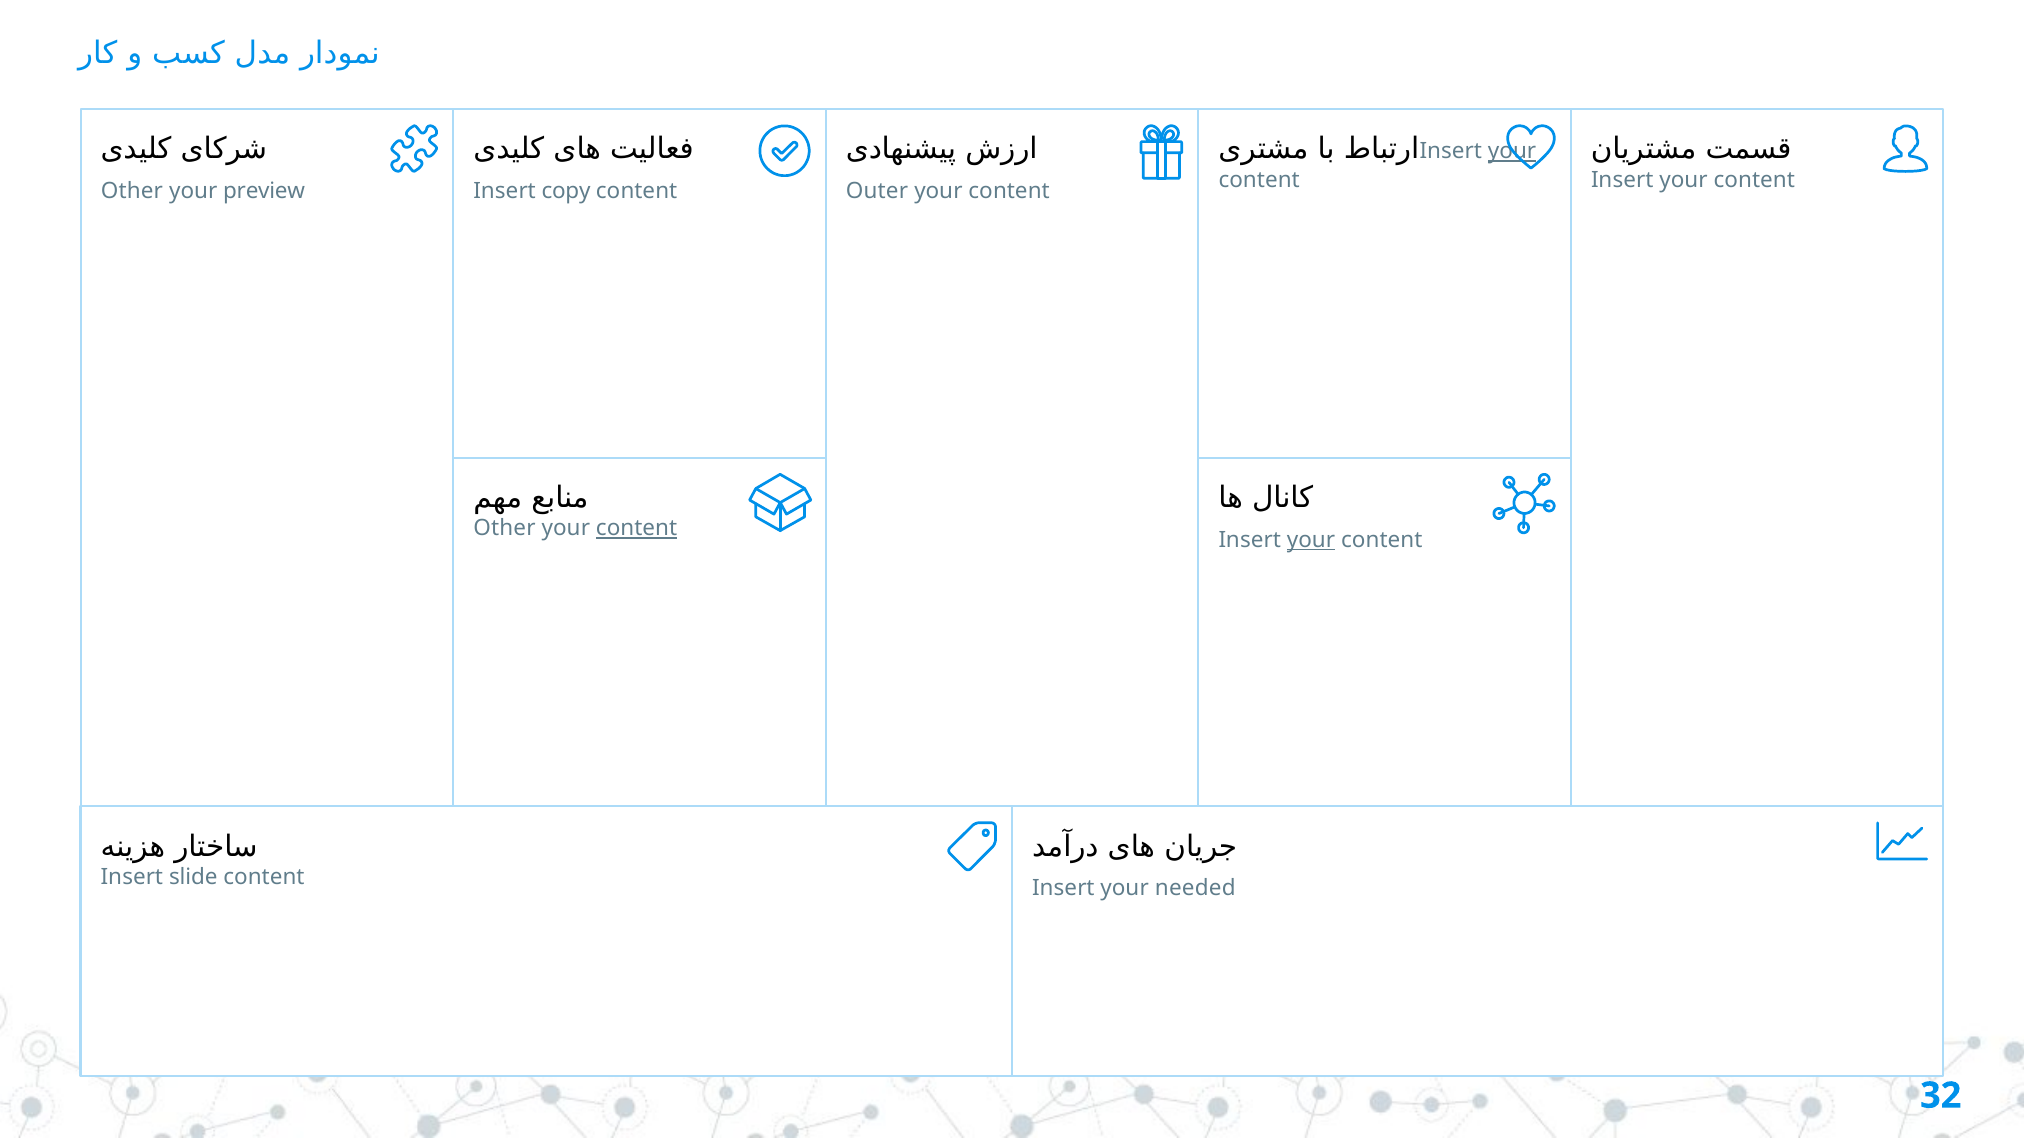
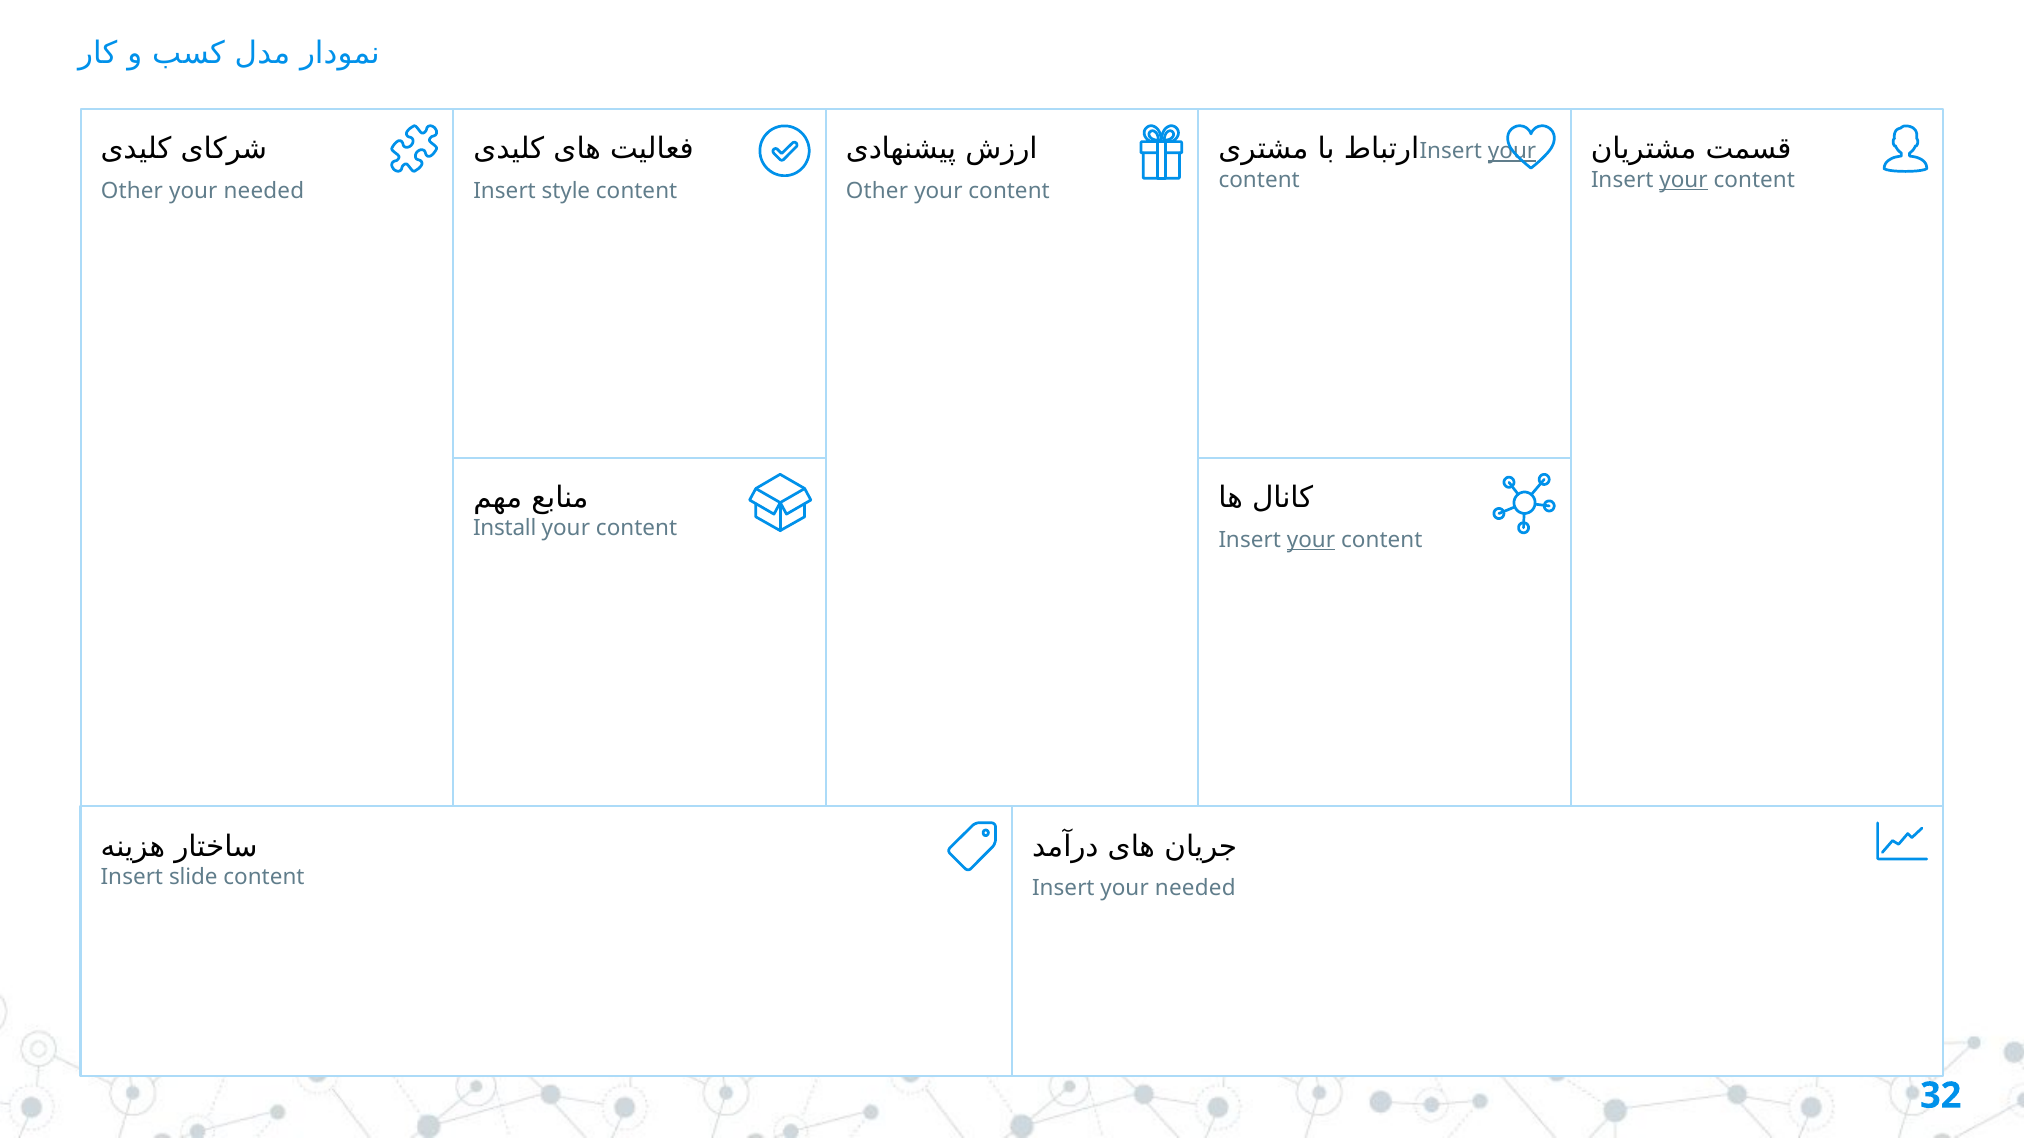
your at (1684, 180) underline: none -> present
preview at (264, 191): preview -> needed
copy: copy -> style
Outer at (877, 191): Outer -> Other
Other at (505, 529): Other -> Install
content at (637, 529) underline: present -> none
